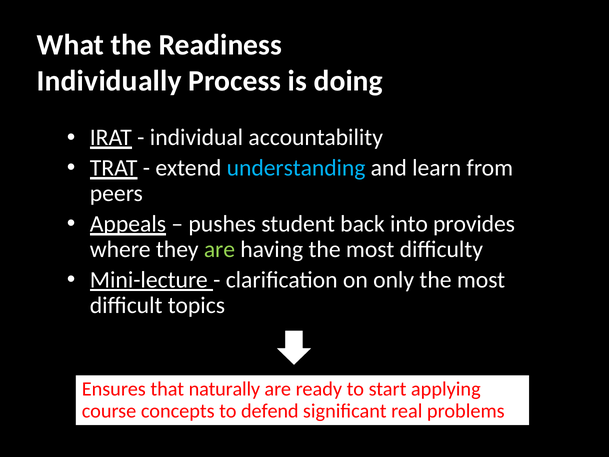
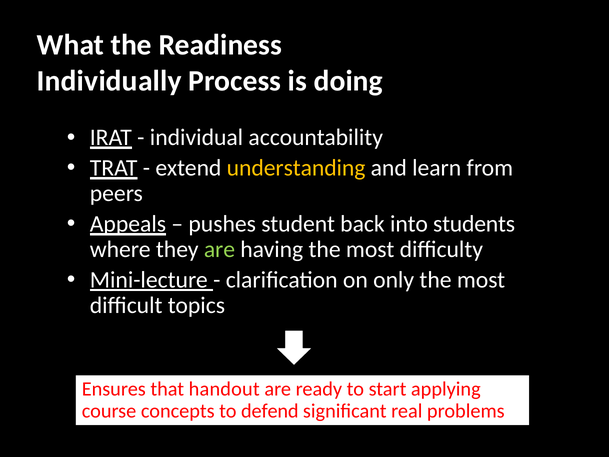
understanding colour: light blue -> yellow
provides: provides -> students
naturally: naturally -> handout
